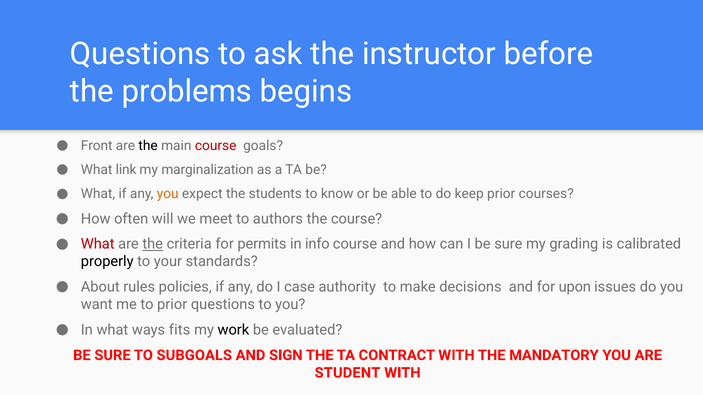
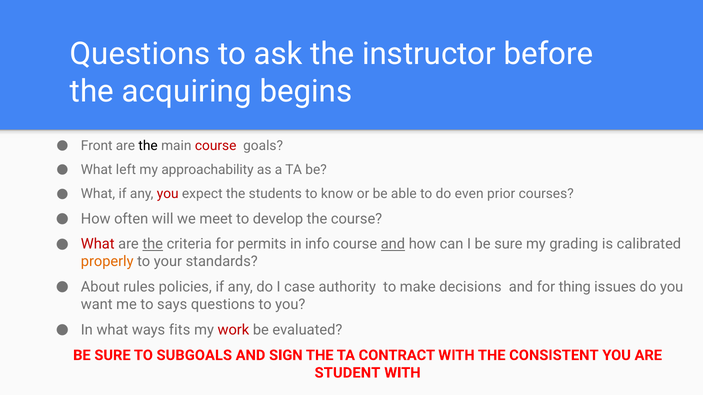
problems: problems -> acquiring
link: link -> left
marginalization: marginalization -> approachability
you at (168, 194) colour: orange -> red
keep: keep -> even
authors: authors -> develop
and at (393, 244) underline: none -> present
properly colour: black -> orange
upon: upon -> thing
to prior: prior -> says
work colour: black -> red
MANDATORY: MANDATORY -> CONSISTENT
